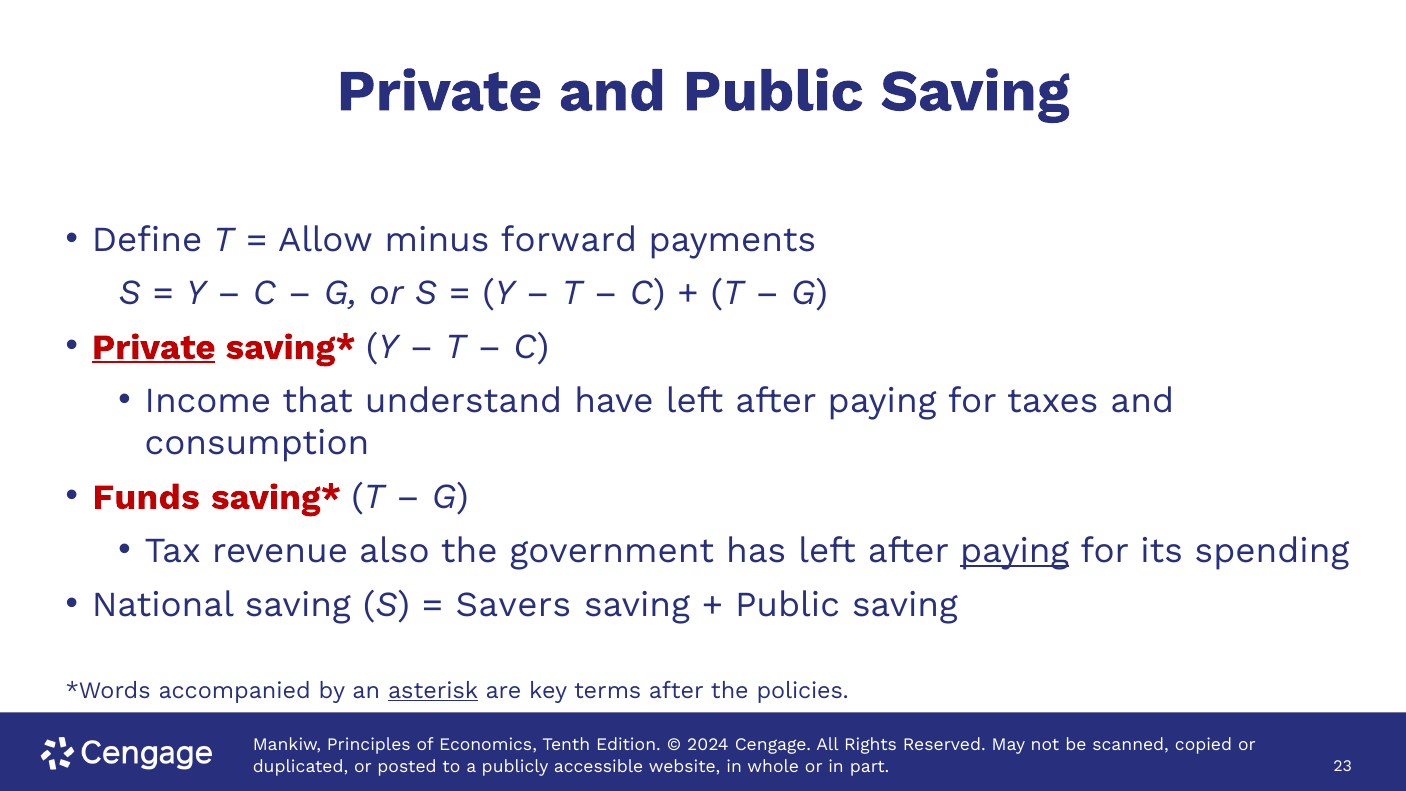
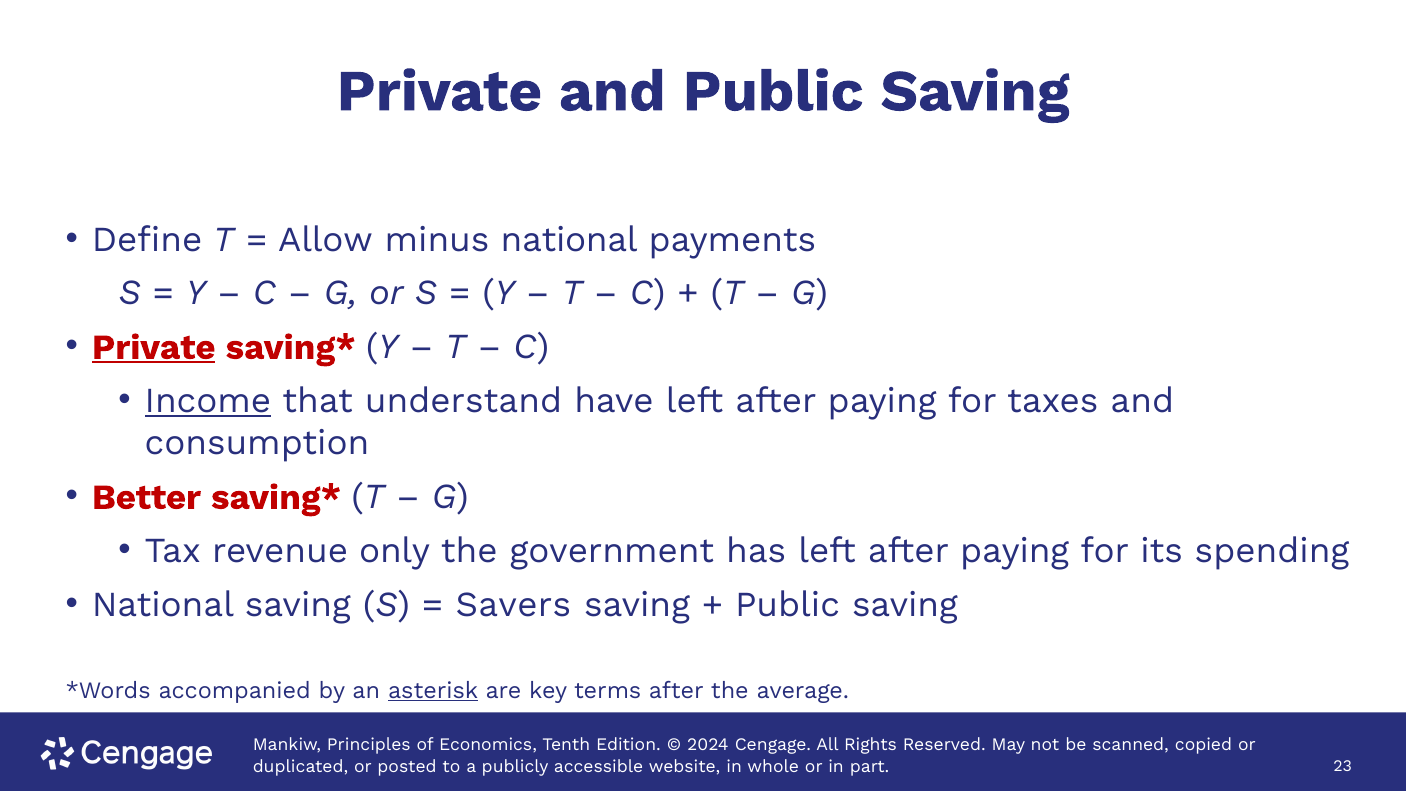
minus forward: forward -> national
Income underline: none -> present
Funds: Funds -> Better
also: also -> only
paying at (1015, 551) underline: present -> none
policies: policies -> average
